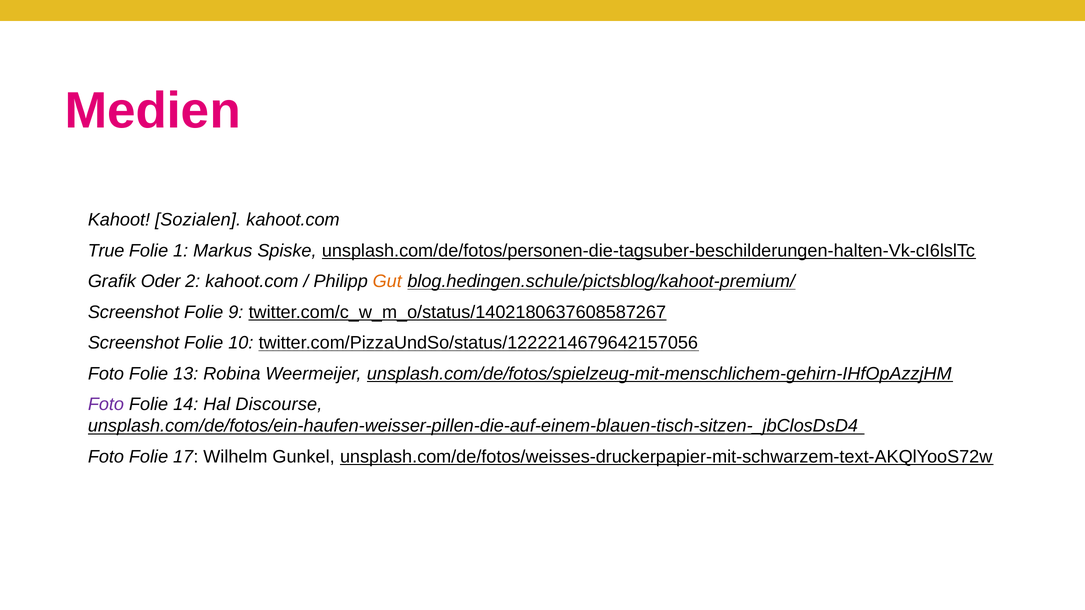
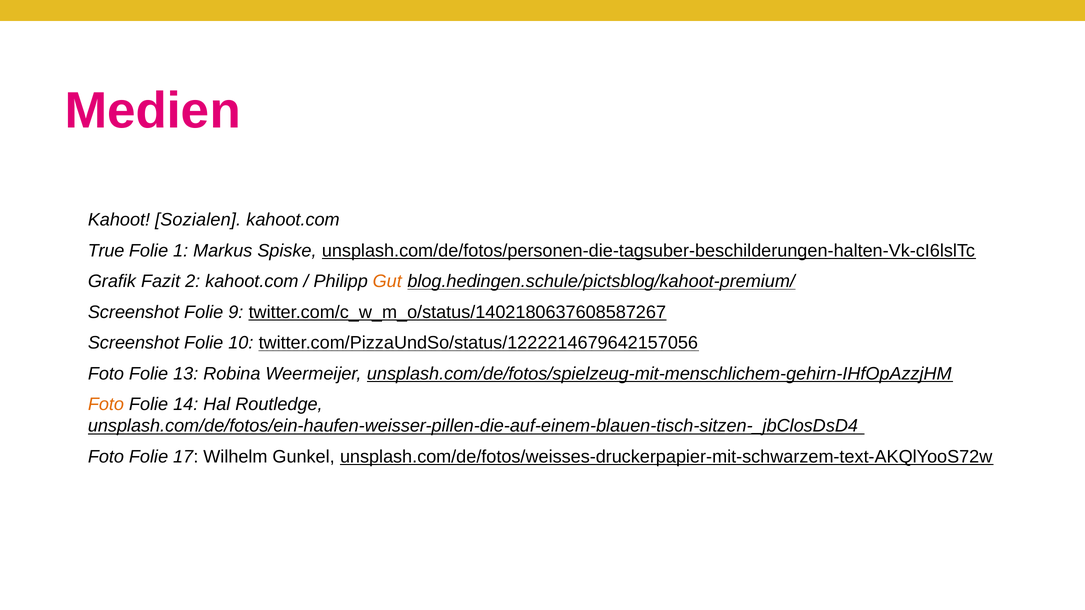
Oder: Oder -> Fazit
Foto at (106, 405) colour: purple -> orange
Discourse: Discourse -> Routledge
